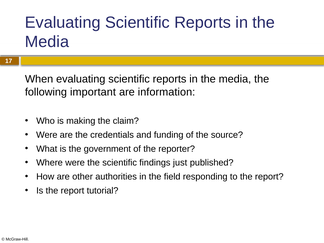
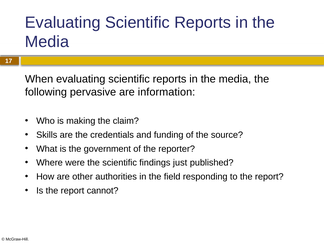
important: important -> pervasive
Were at (47, 135): Were -> Skills
tutorial: tutorial -> cannot
